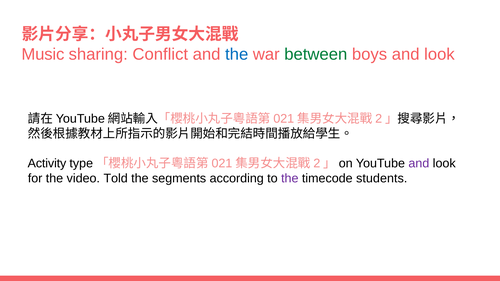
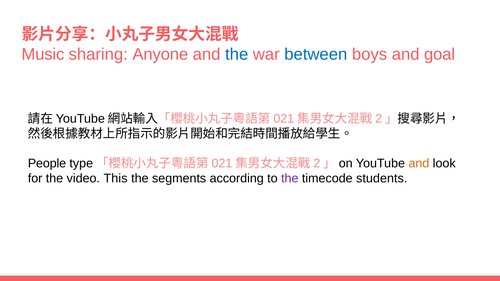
Conflict: Conflict -> Anyone
between colour: green -> blue
boys and look: look -> goal
Activity: Activity -> People
and at (419, 164) colour: purple -> orange
Told: Told -> This
